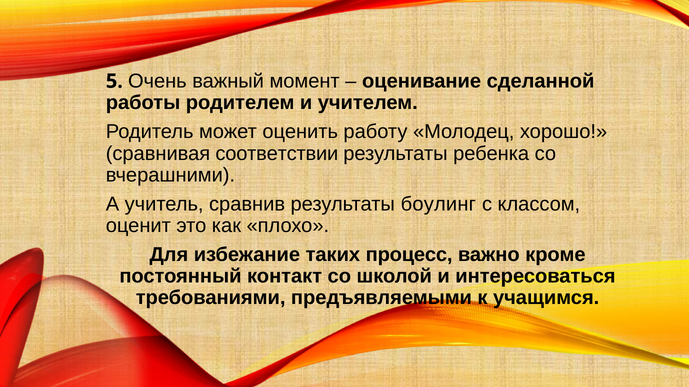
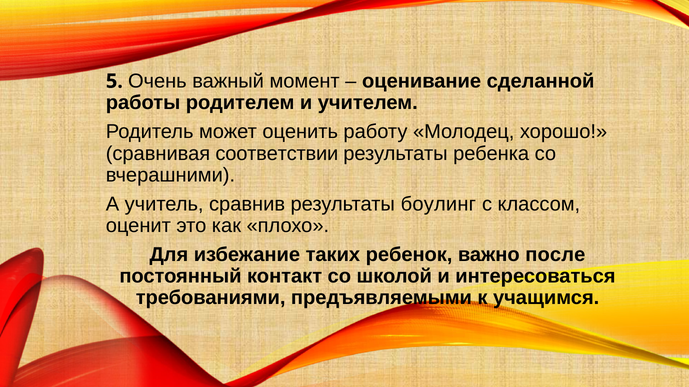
процесс: процесс -> ребенок
кроме: кроме -> после
